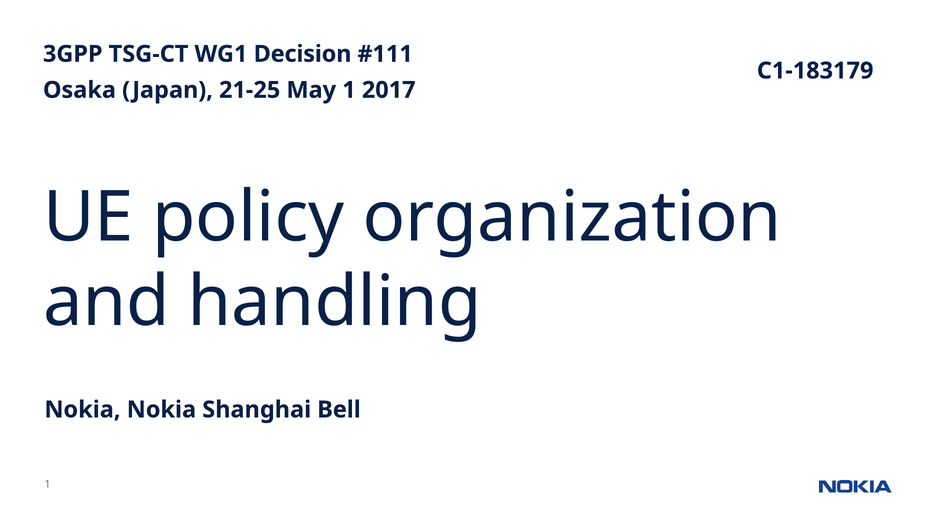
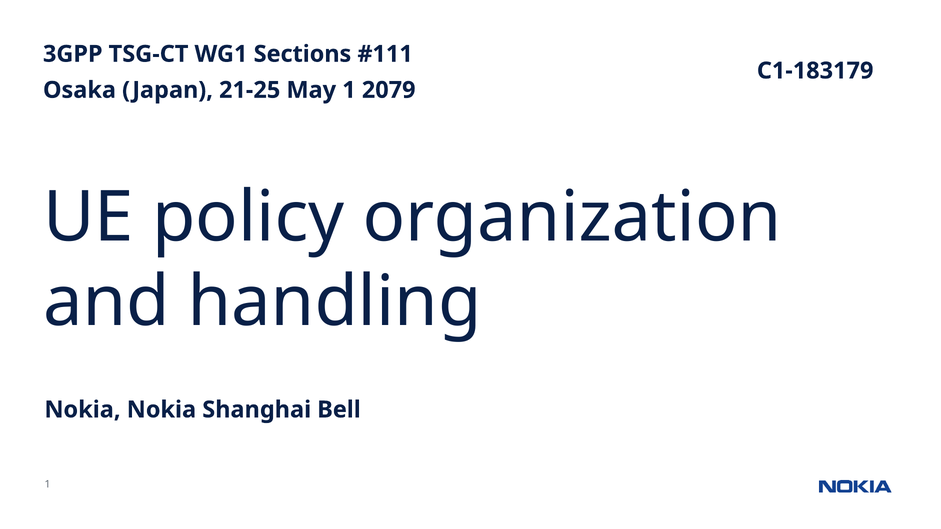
Decision: Decision -> Sections
2017: 2017 -> 2079
